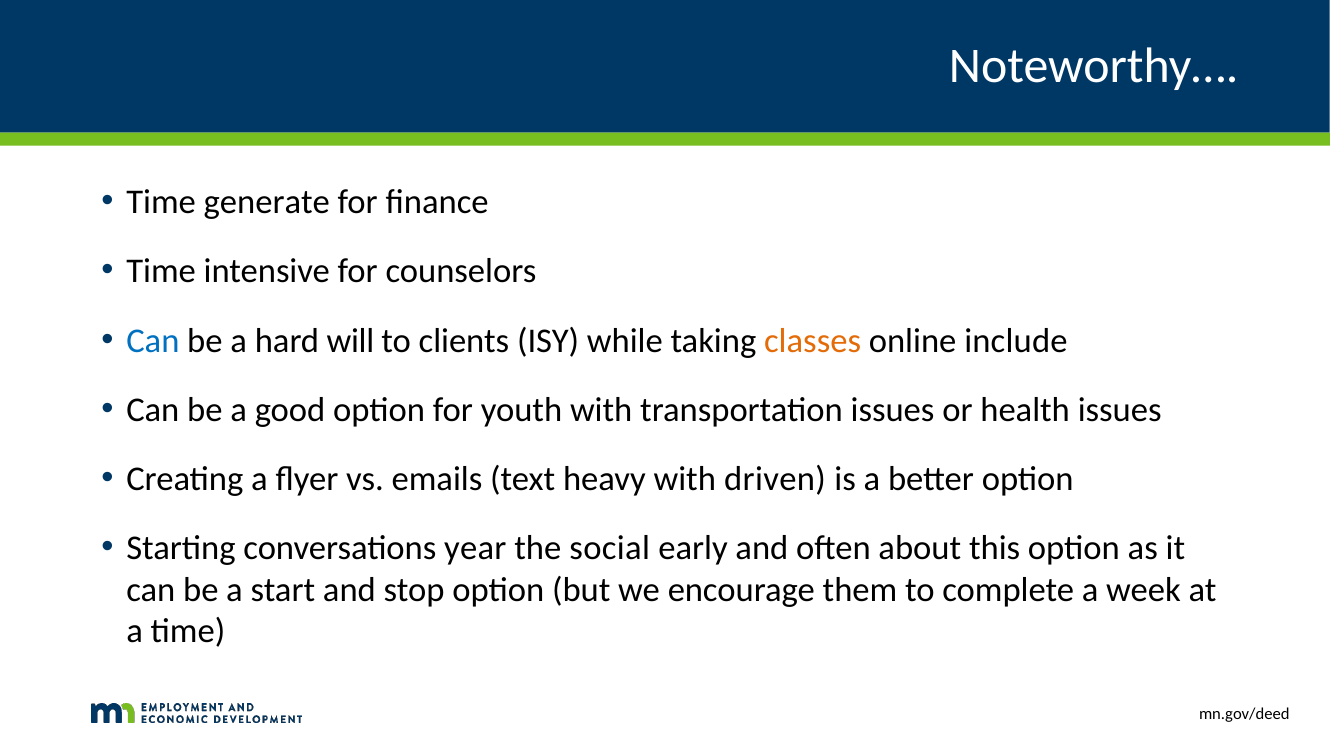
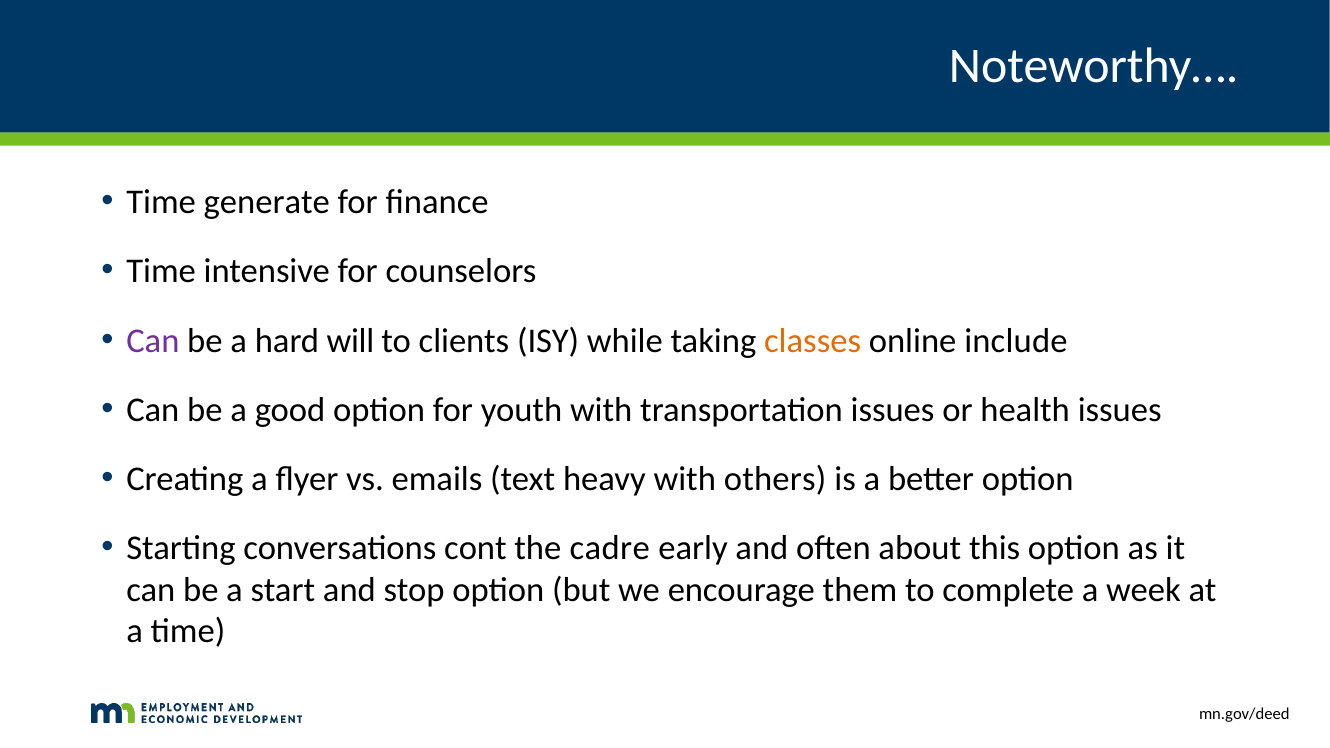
Can at (153, 341) colour: blue -> purple
driven: driven -> others
year: year -> cont
social: social -> cadre
